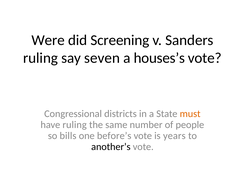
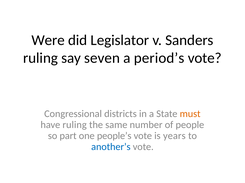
Screening: Screening -> Legislator
houses’s: houses’s -> period’s
bills: bills -> part
before’s: before’s -> people’s
another’s colour: black -> blue
